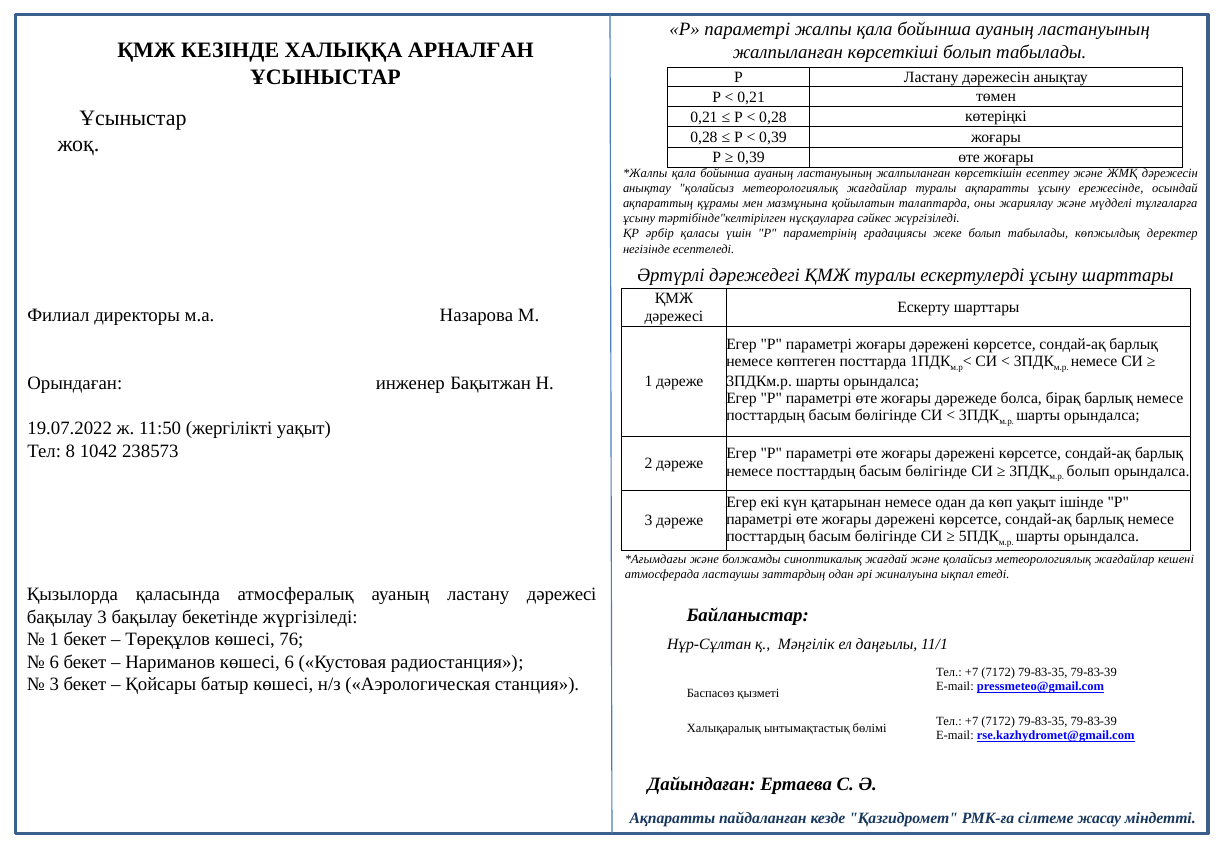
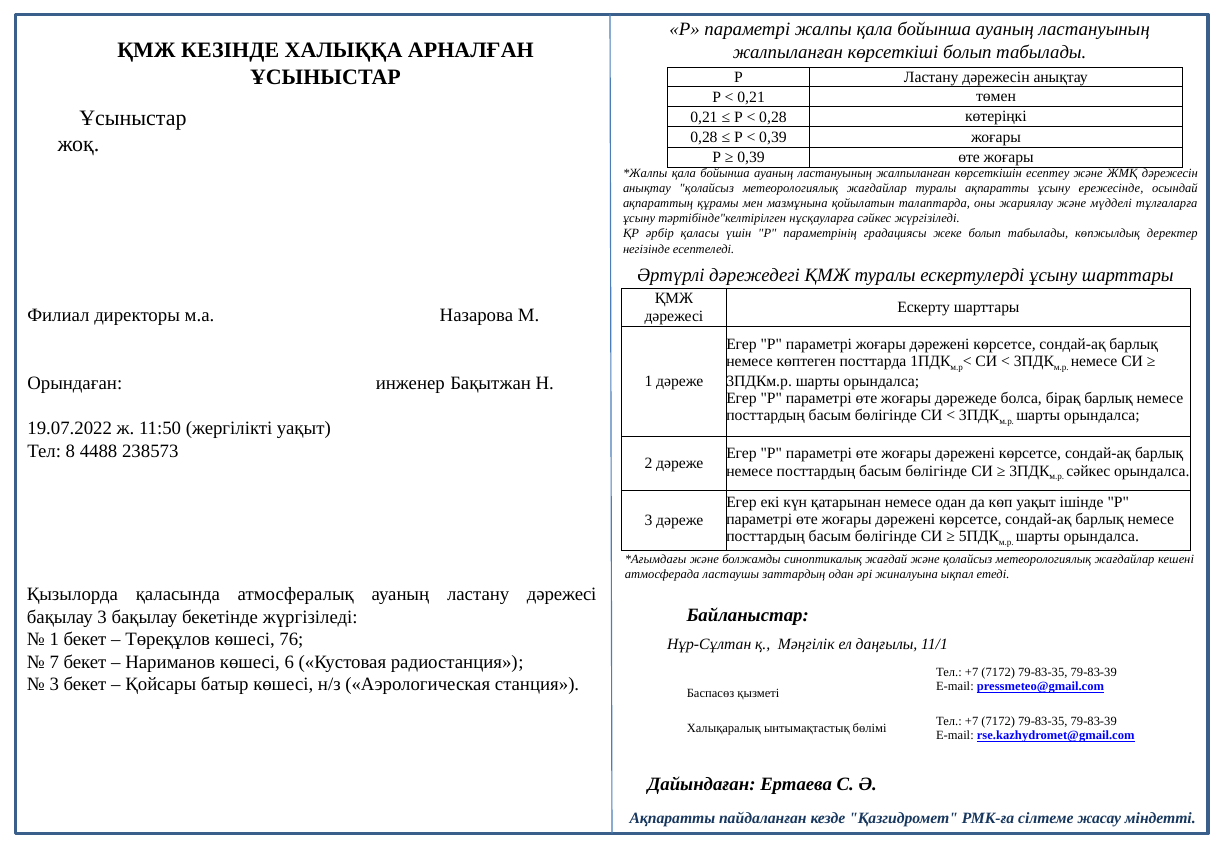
1042: 1042 -> 4488
болып at (1088, 471): болып -> сәйкес
6 at (54, 662): 6 -> 7
